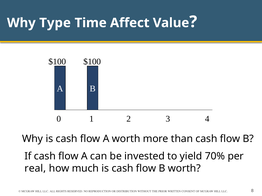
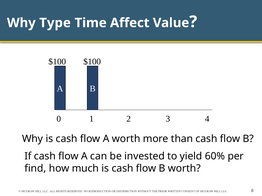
70%: 70% -> 60%
real: real -> find
